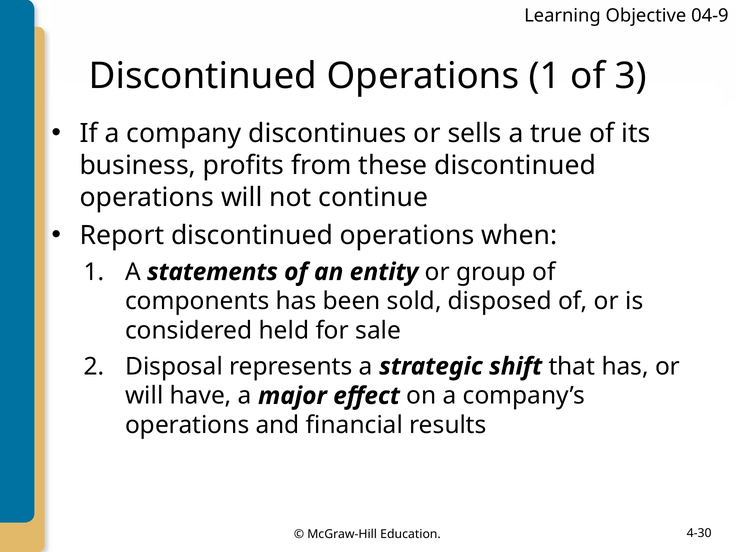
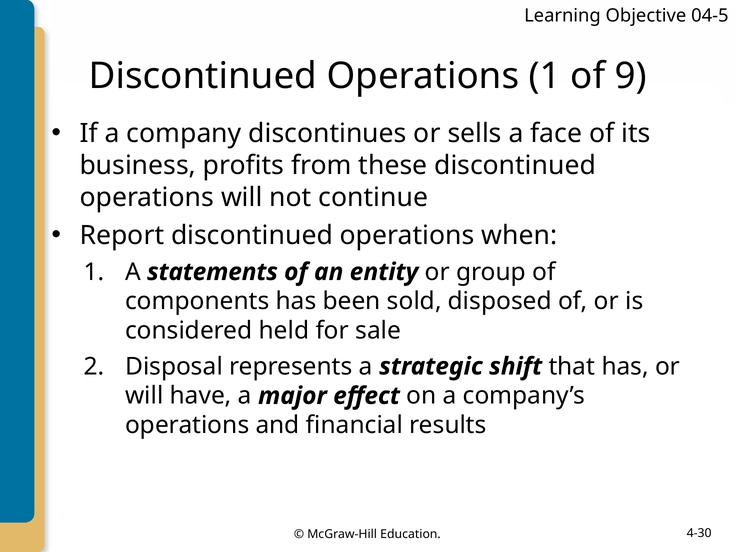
04-9: 04-9 -> 04-5
3: 3 -> 9
true: true -> face
